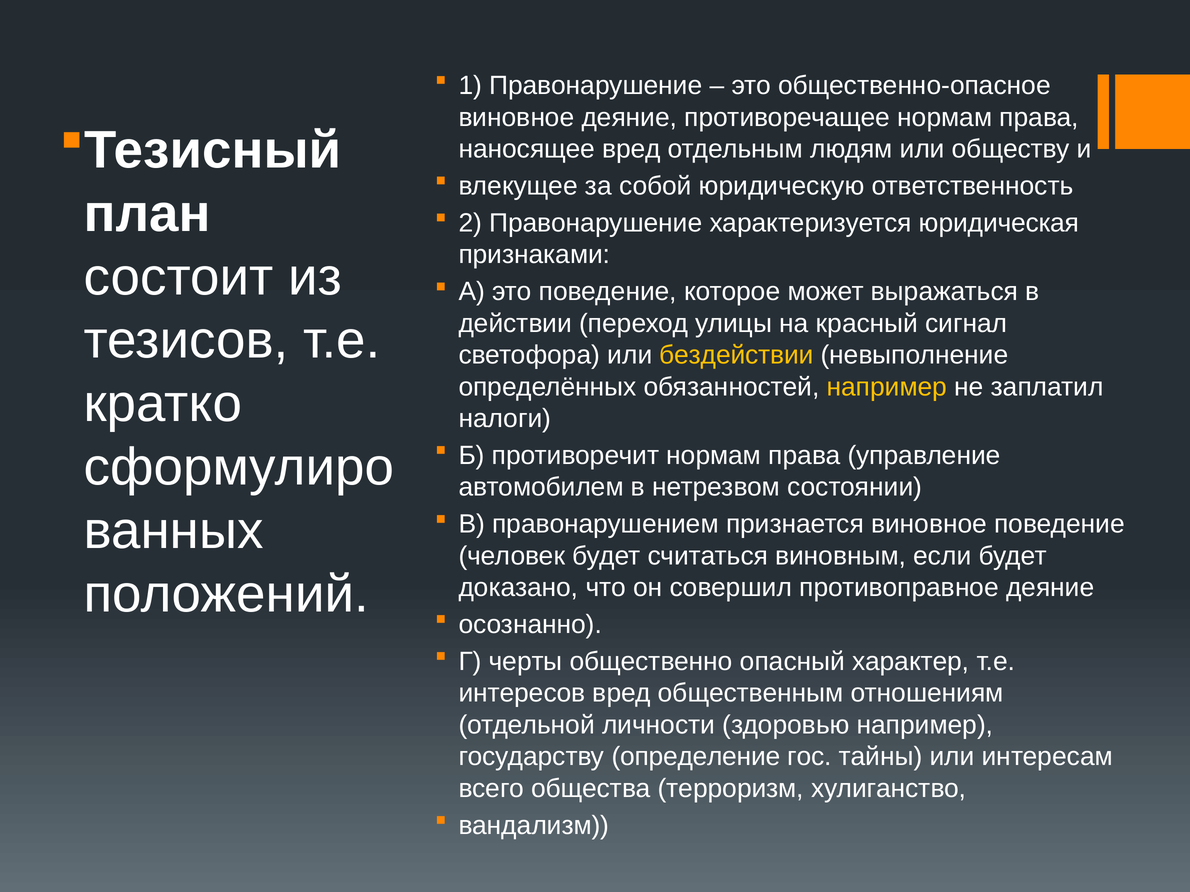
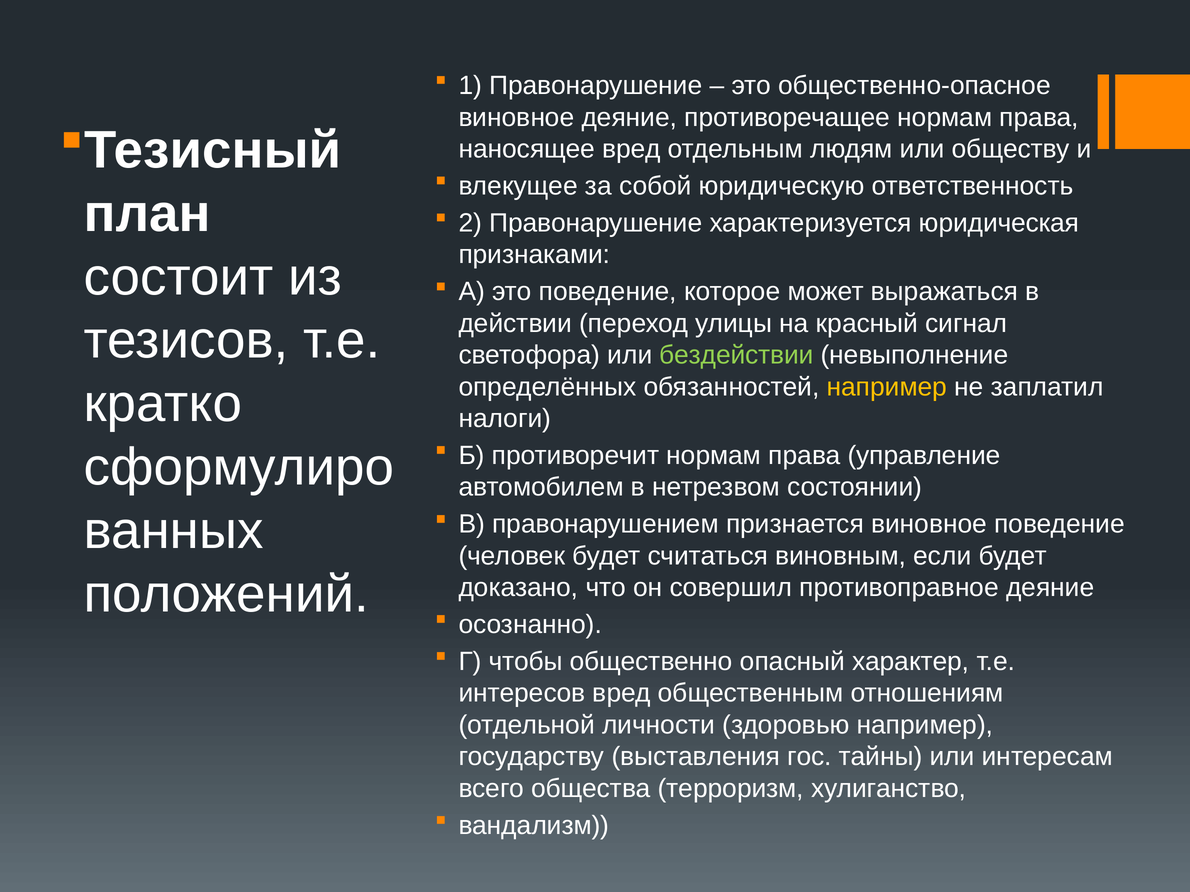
бездействии colour: yellow -> light green
черты: черты -> чтобы
определение: определение -> выставления
